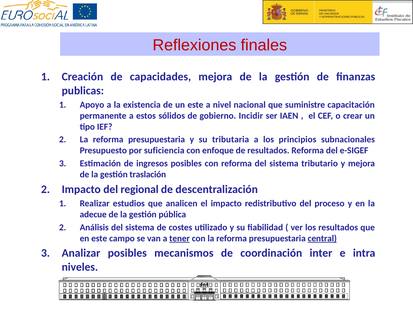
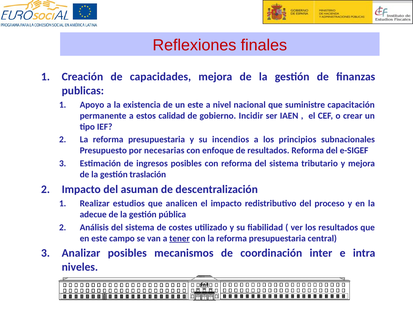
sólidos: sólidos -> calidad
tributaria: tributaria -> incendios
suficiencia: suficiencia -> necesarias
regional: regional -> asuman
central underline: present -> none
